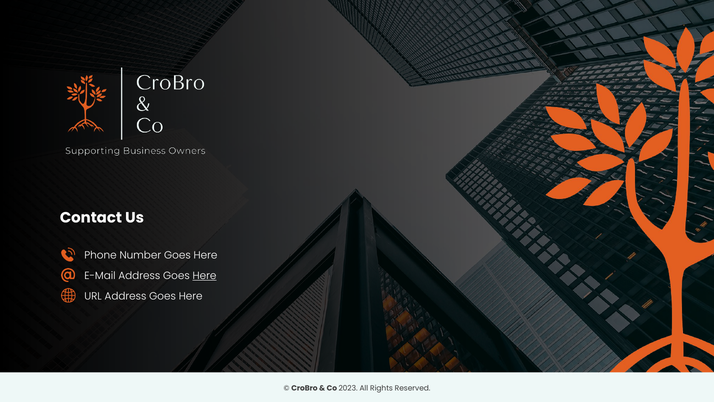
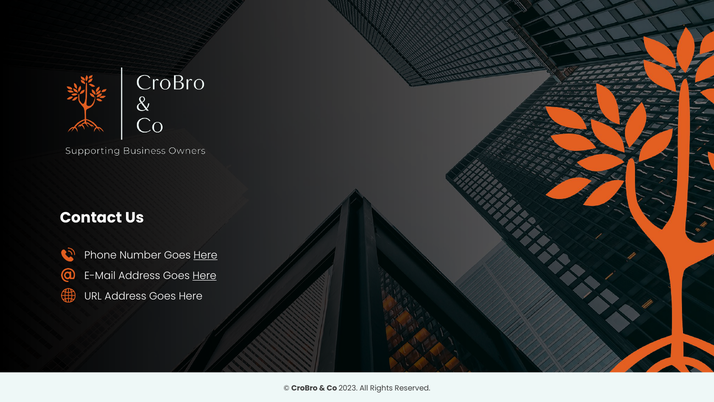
Here at (205, 255) underline: none -> present
